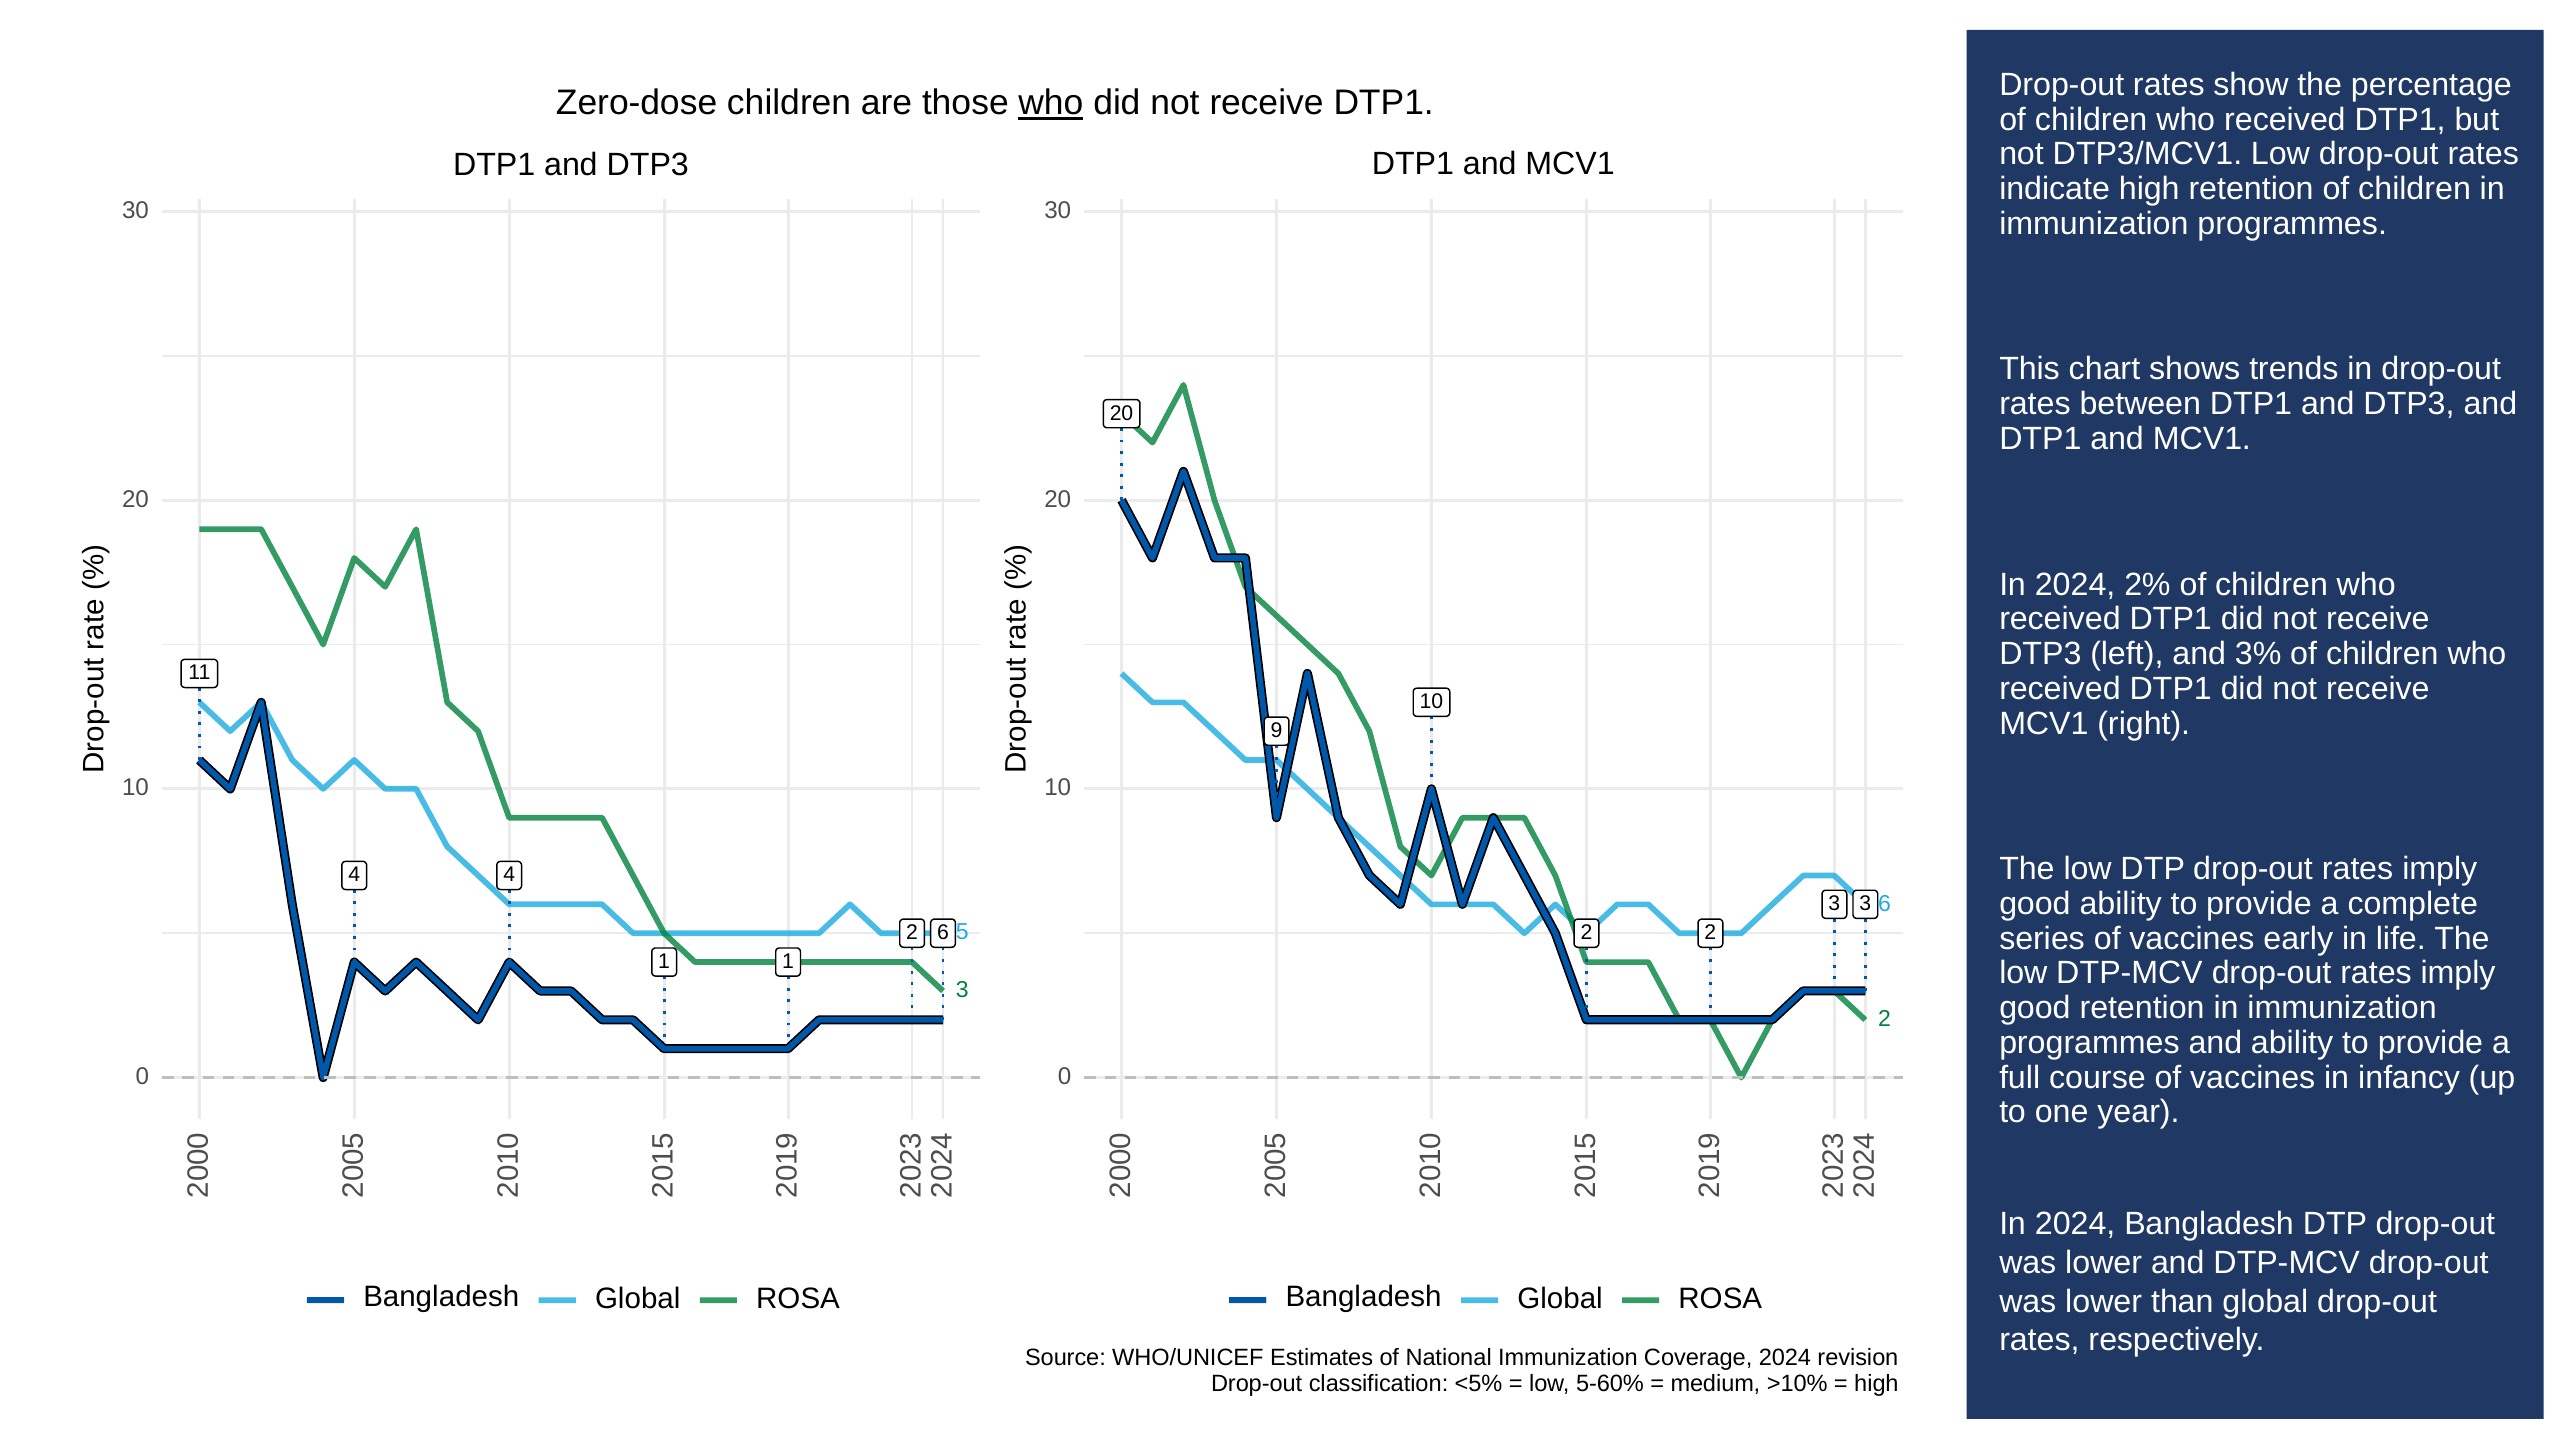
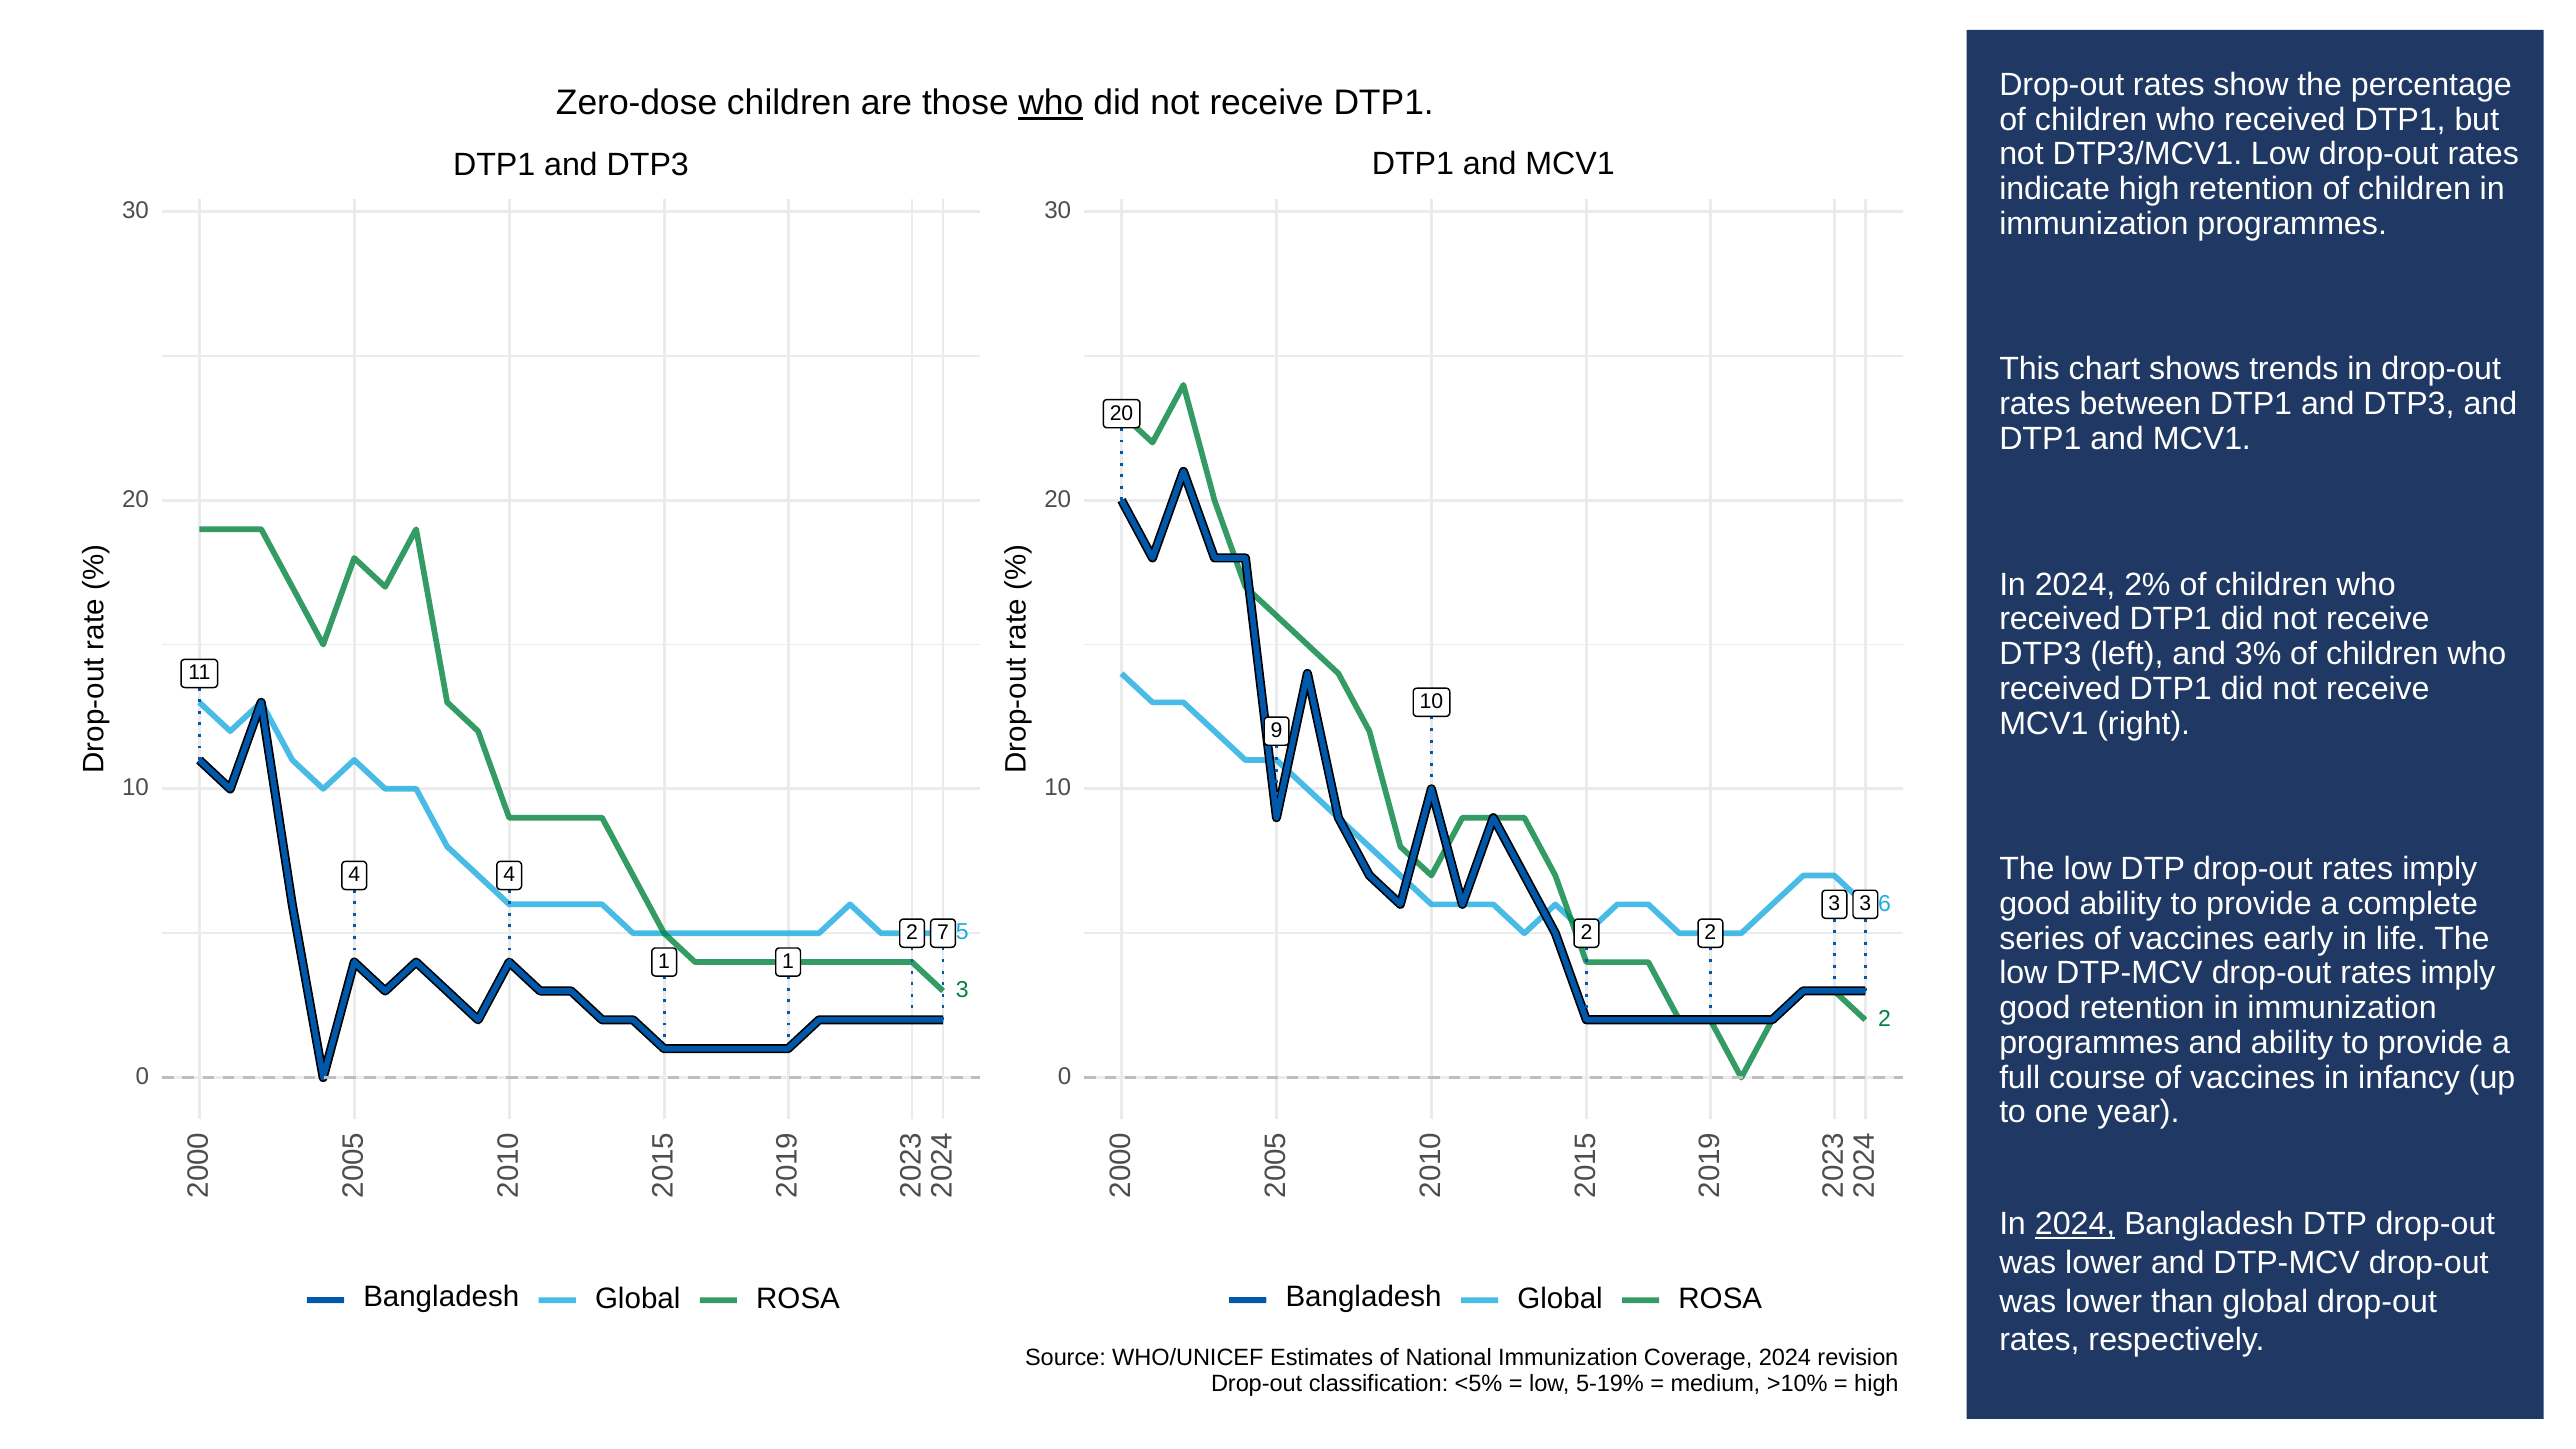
2 6: 6 -> 7
2024 at (2075, 1224) underline: none -> present
5-60%: 5-60% -> 5-19%
